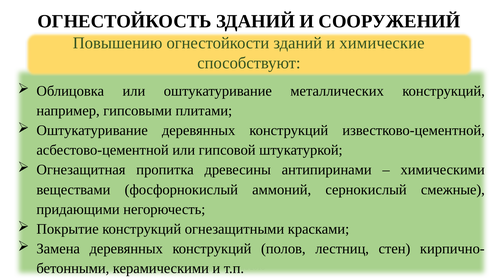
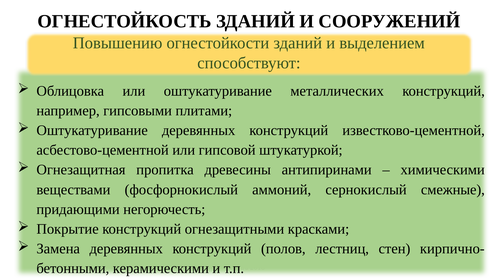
химические: химические -> выделением
